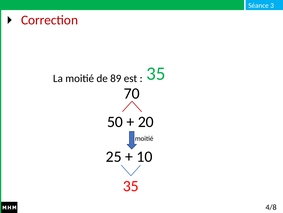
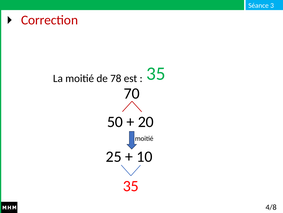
89: 89 -> 78
